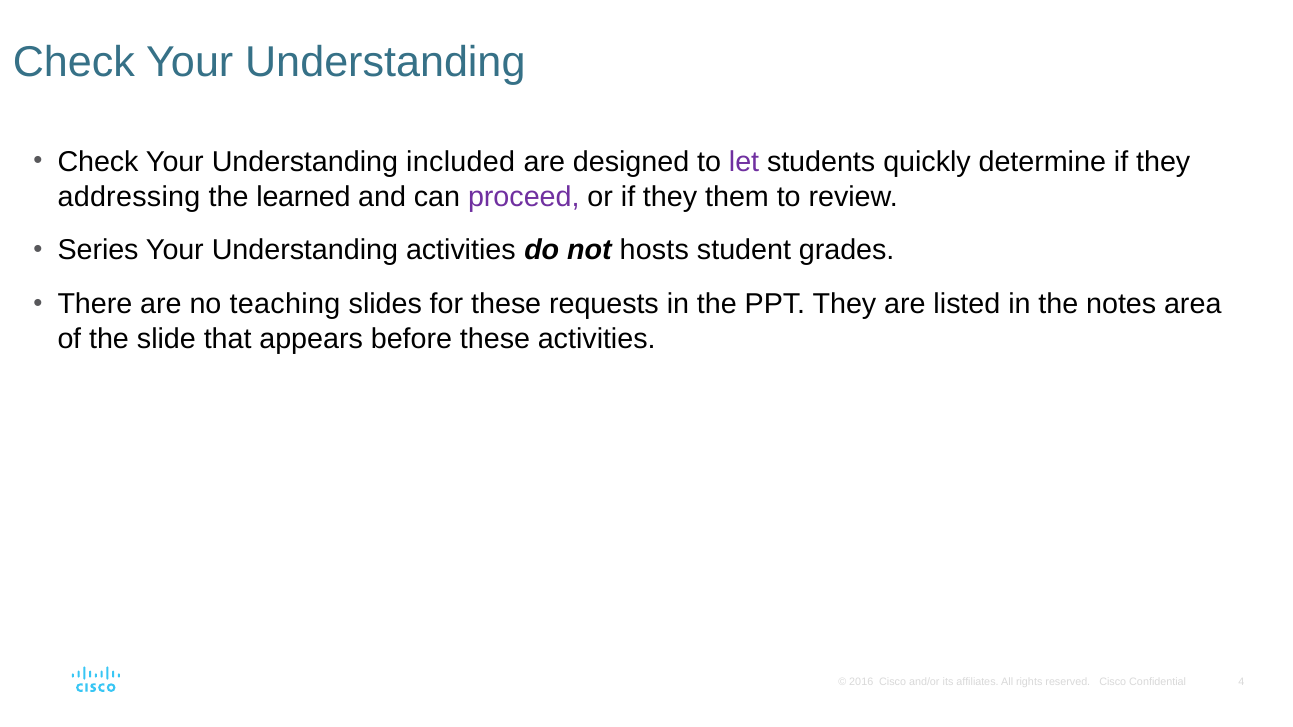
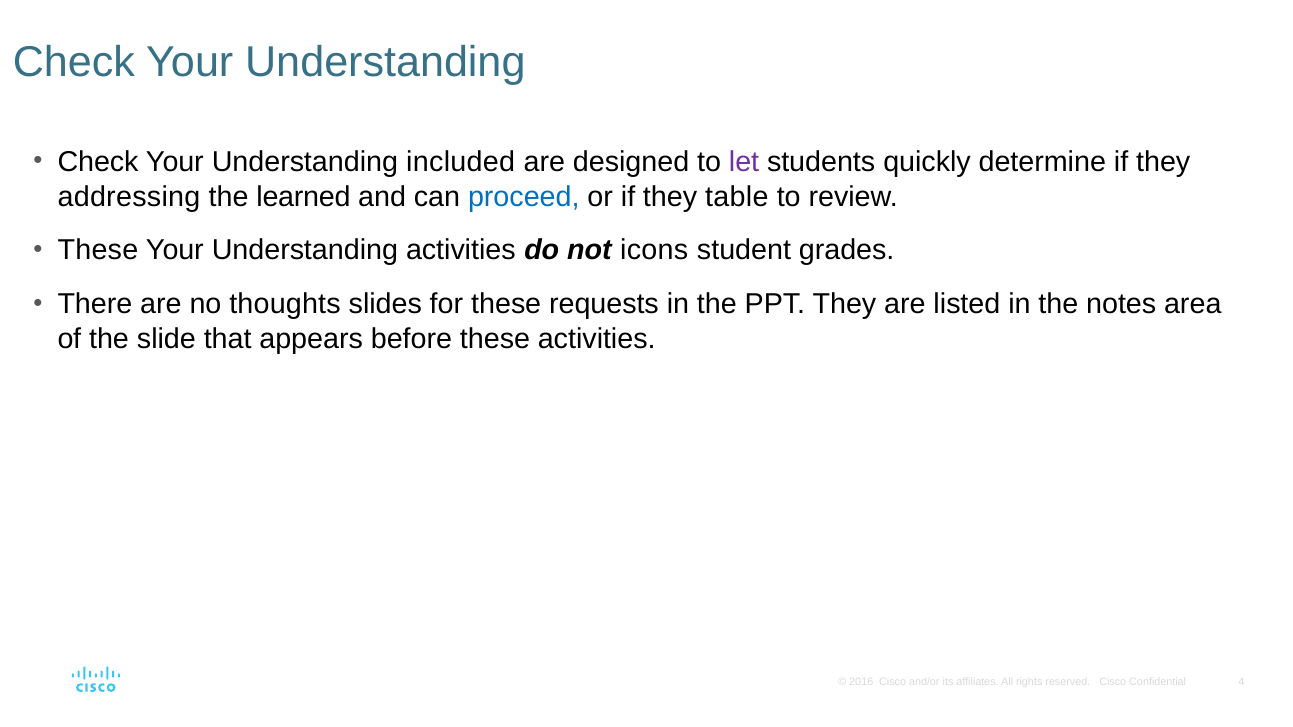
proceed colour: purple -> blue
them: them -> table
Series at (98, 250): Series -> These
hosts: hosts -> icons
teaching: teaching -> thoughts
